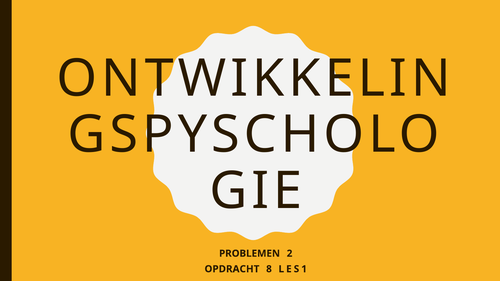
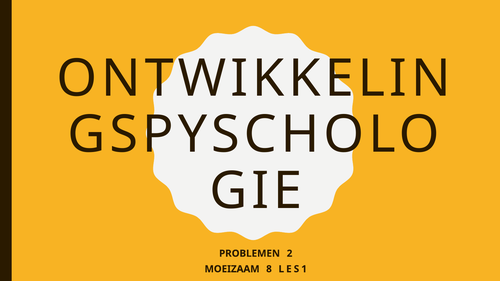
OPDRACHT: OPDRACHT -> MOEIZAAM
